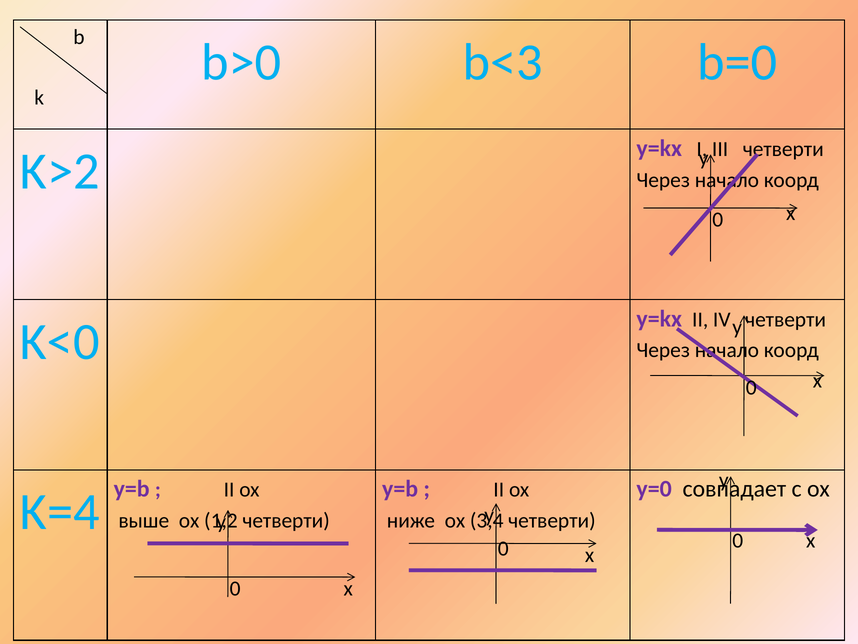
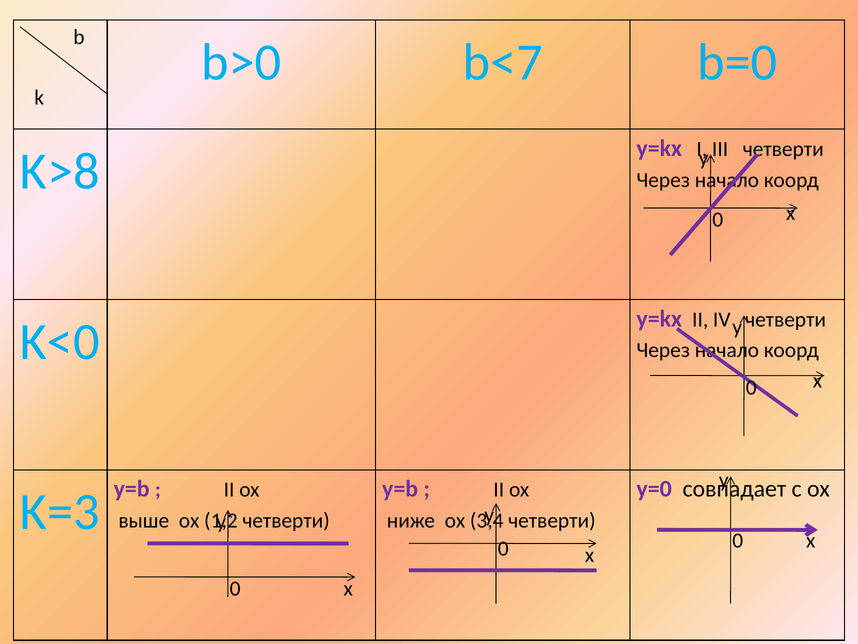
b<3: b<3 -> b<7
K>2: K>2 -> K>8
K=4: K=4 -> K=3
